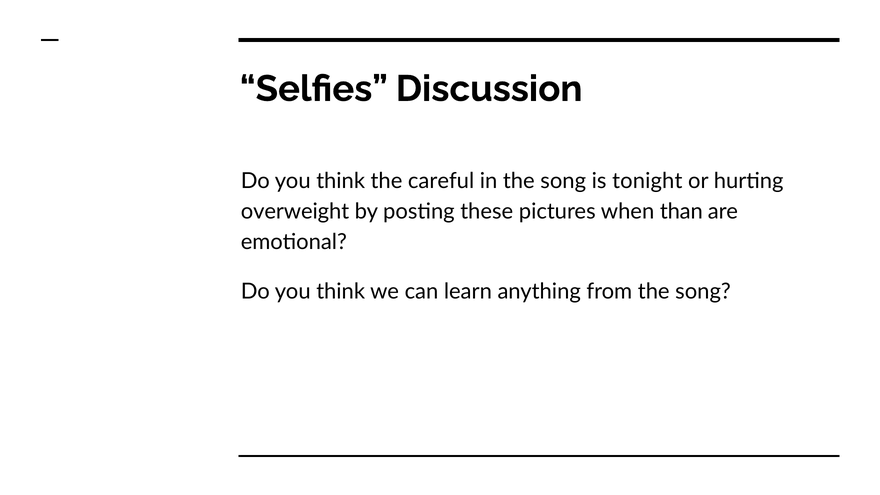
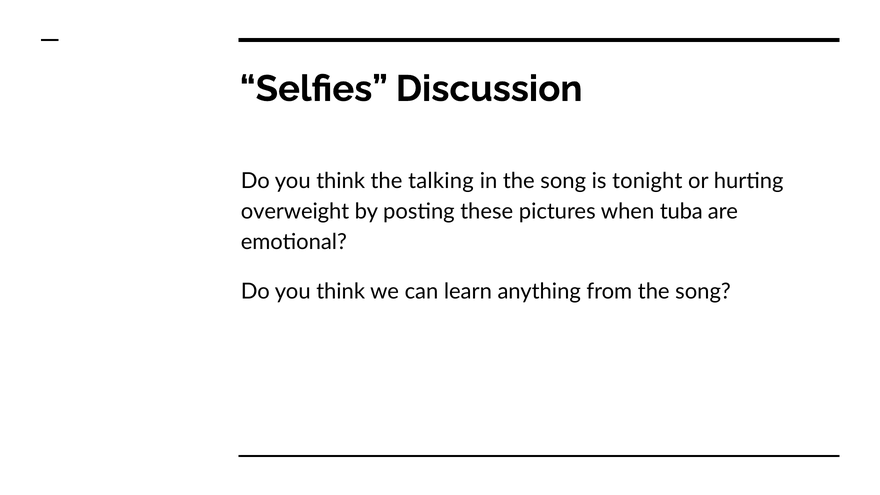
careful: careful -> talking
than: than -> tuba
